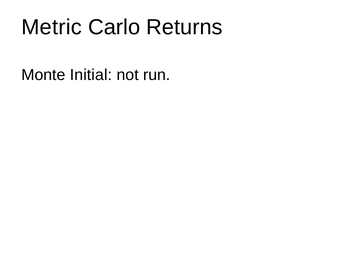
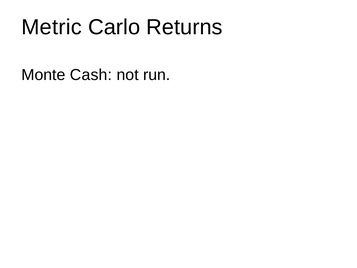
Initial: Initial -> Cash
